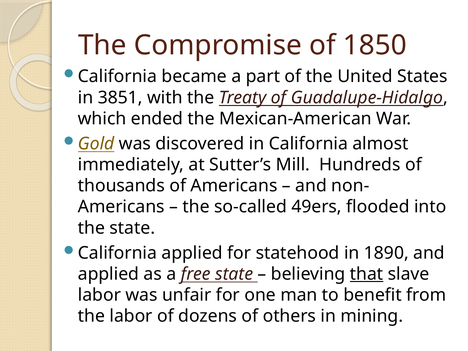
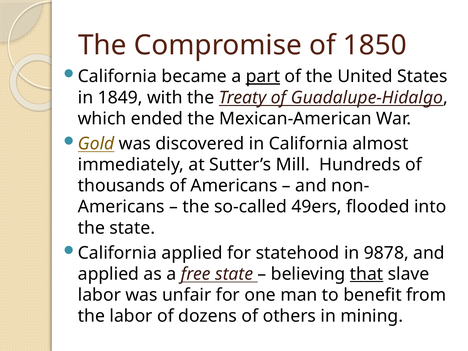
part underline: none -> present
3851: 3851 -> 1849
1890: 1890 -> 9878
